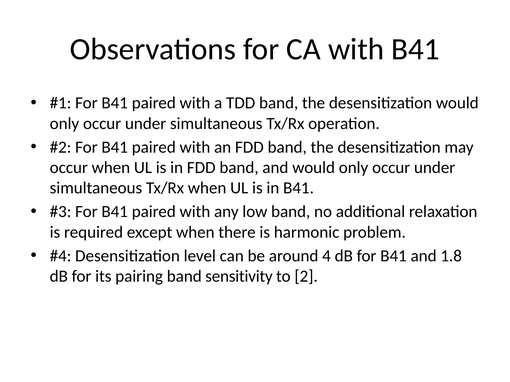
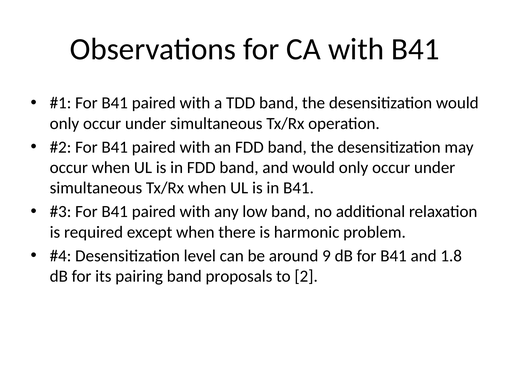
4: 4 -> 9
sensitivity: sensitivity -> proposals
